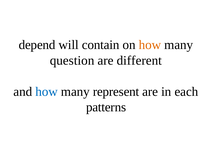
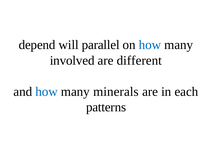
contain: contain -> parallel
how at (150, 45) colour: orange -> blue
question: question -> involved
represent: represent -> minerals
